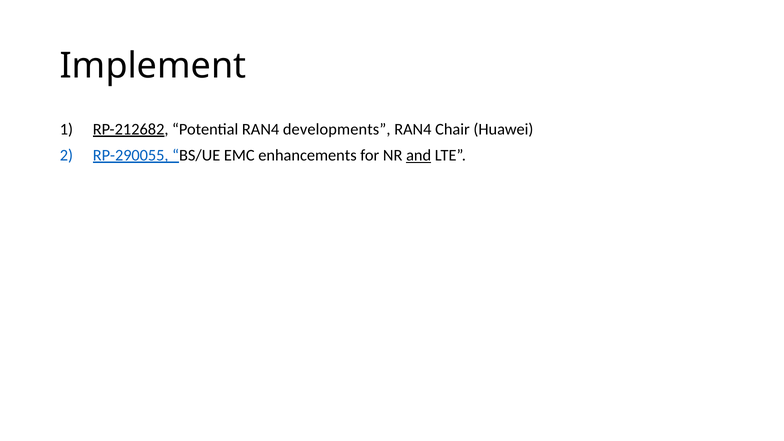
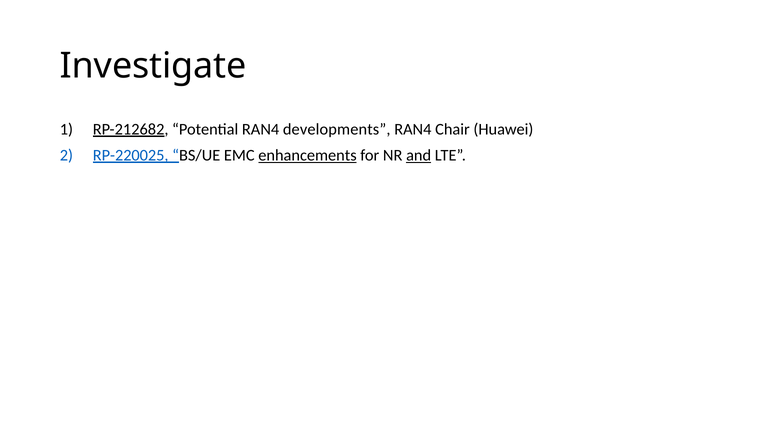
Implement: Implement -> Investigate
RP-290055: RP-290055 -> RP-220025
enhancements underline: none -> present
